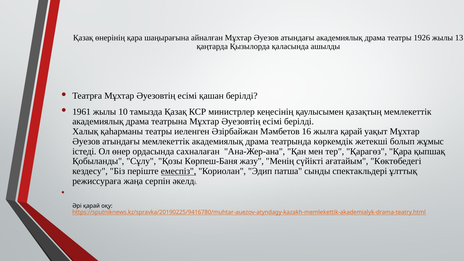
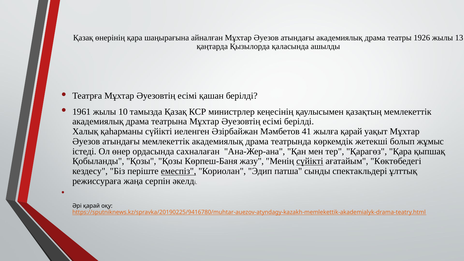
қаһарманы театры: театры -> сүйікті
16: 16 -> 41
Қобыланды Сұлу: Сұлу -> Қозы
сүйікті at (310, 161) underline: none -> present
